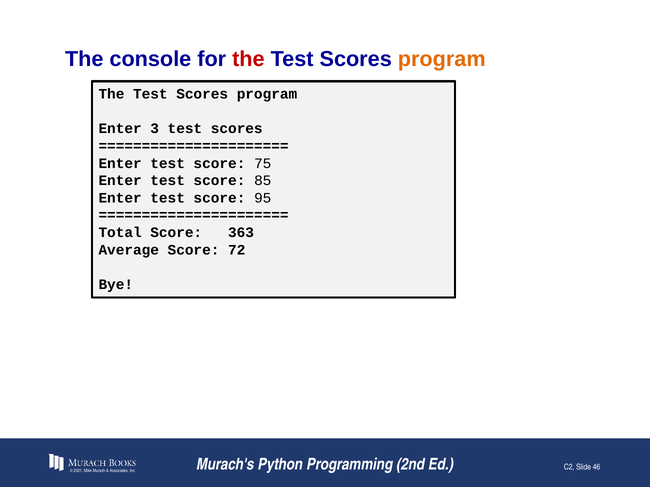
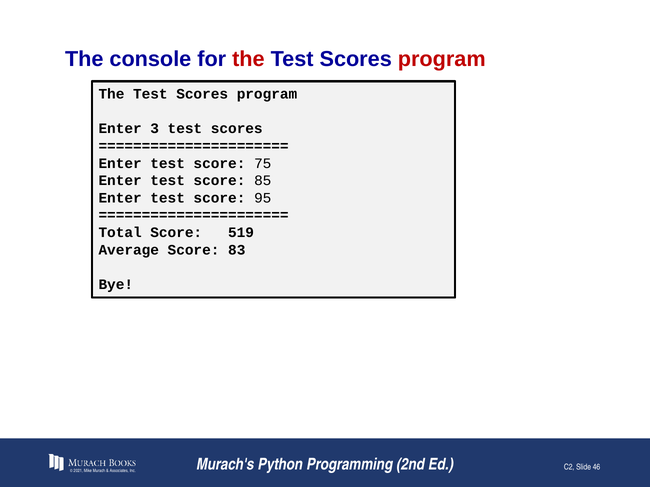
program at (442, 59) colour: orange -> red
363: 363 -> 519
72: 72 -> 83
